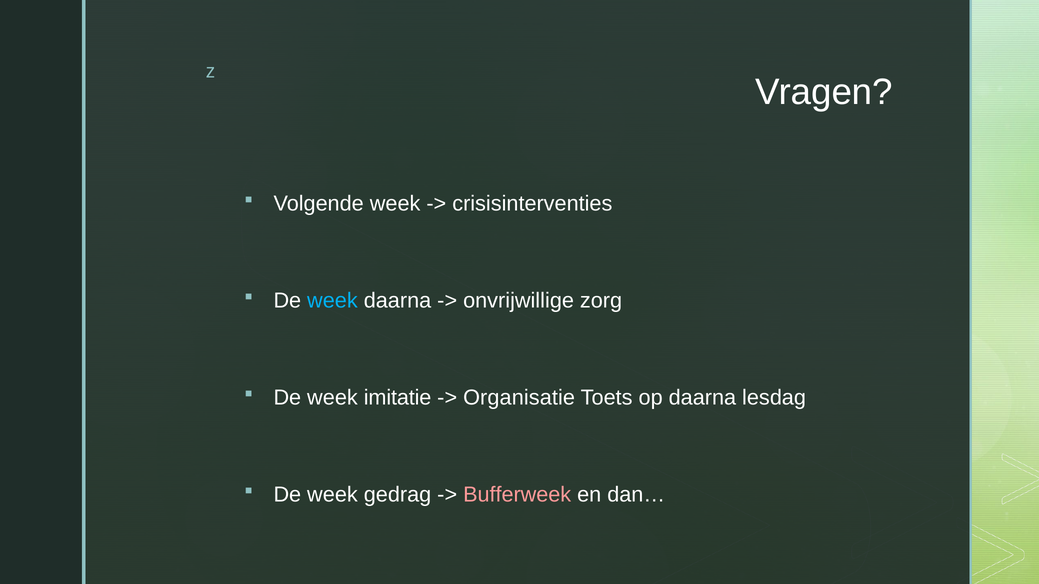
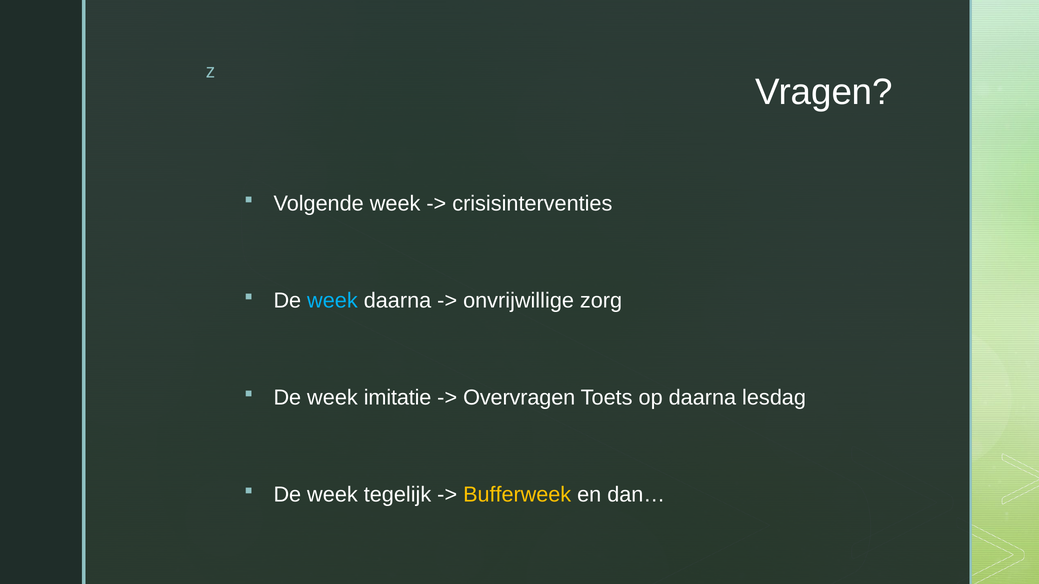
Organisatie: Organisatie -> Overvragen
gedrag: gedrag -> tegelijk
Bufferweek colour: pink -> yellow
